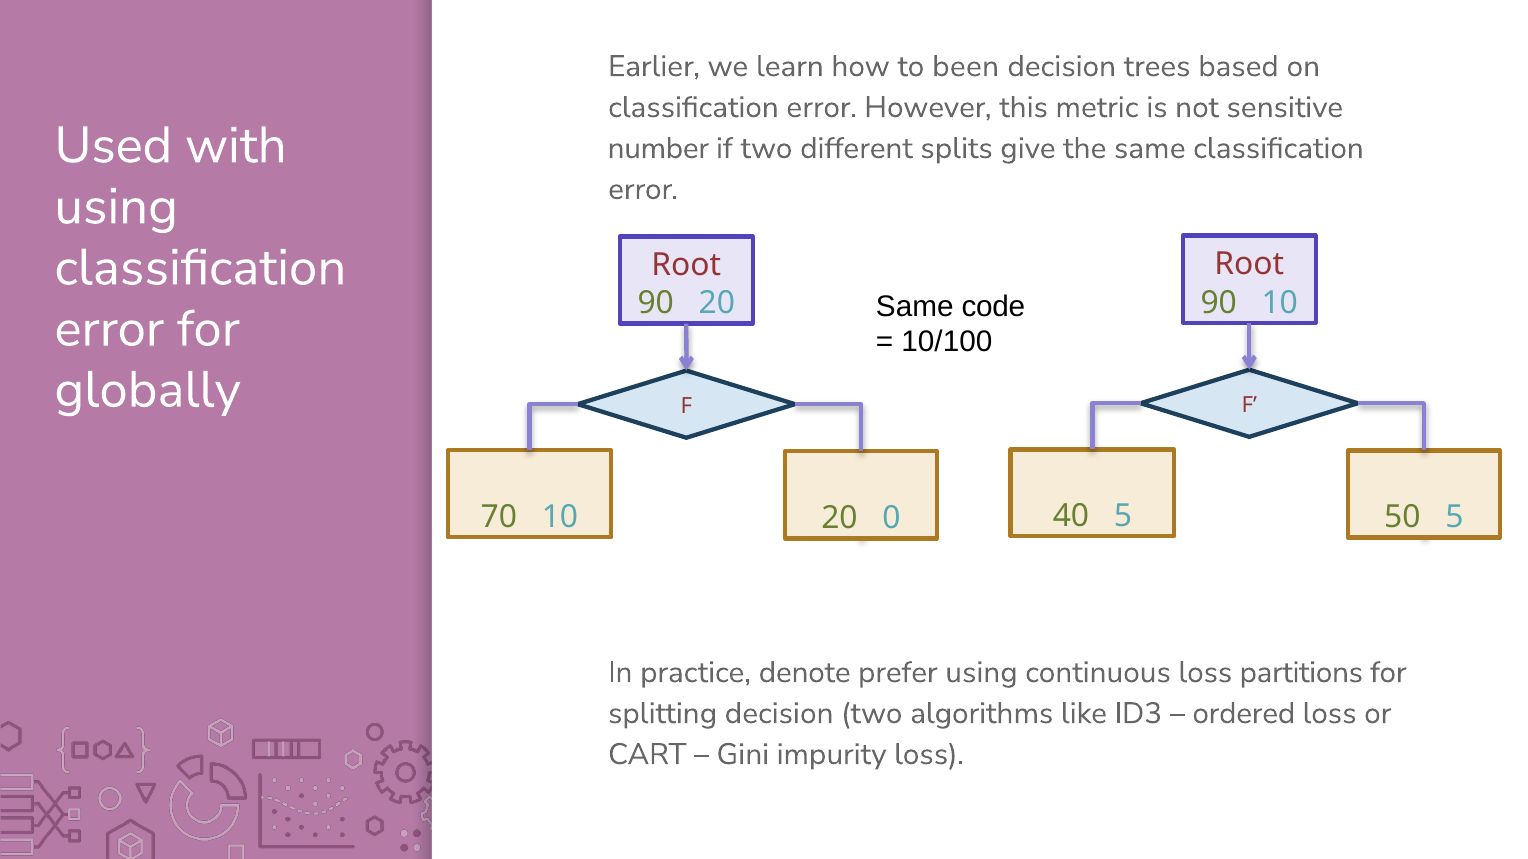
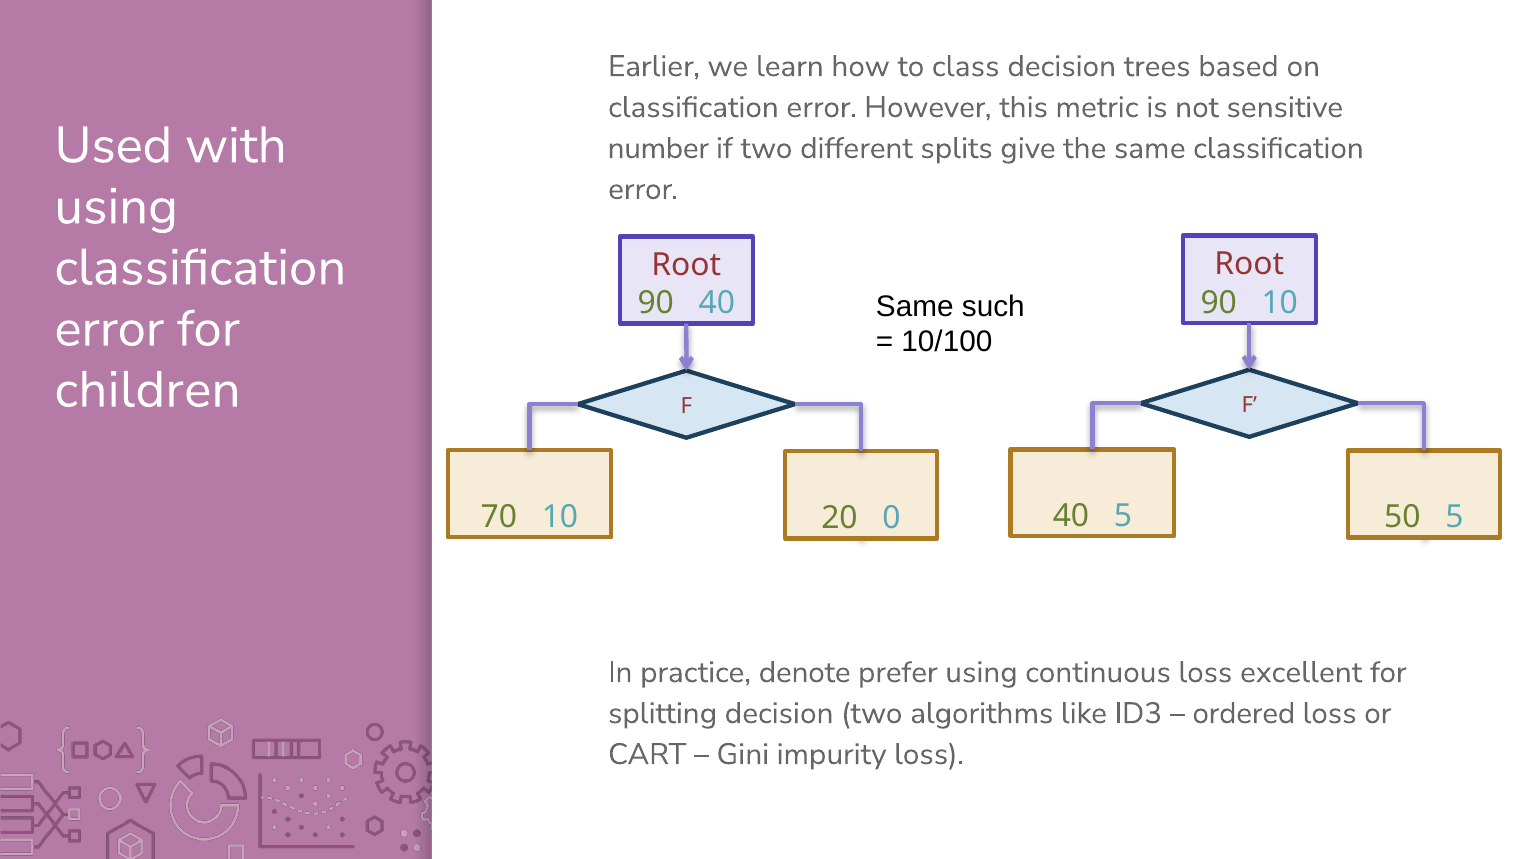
been: been -> class
code: code -> such
90 20: 20 -> 40
globally: globally -> children
partitions: partitions -> excellent
